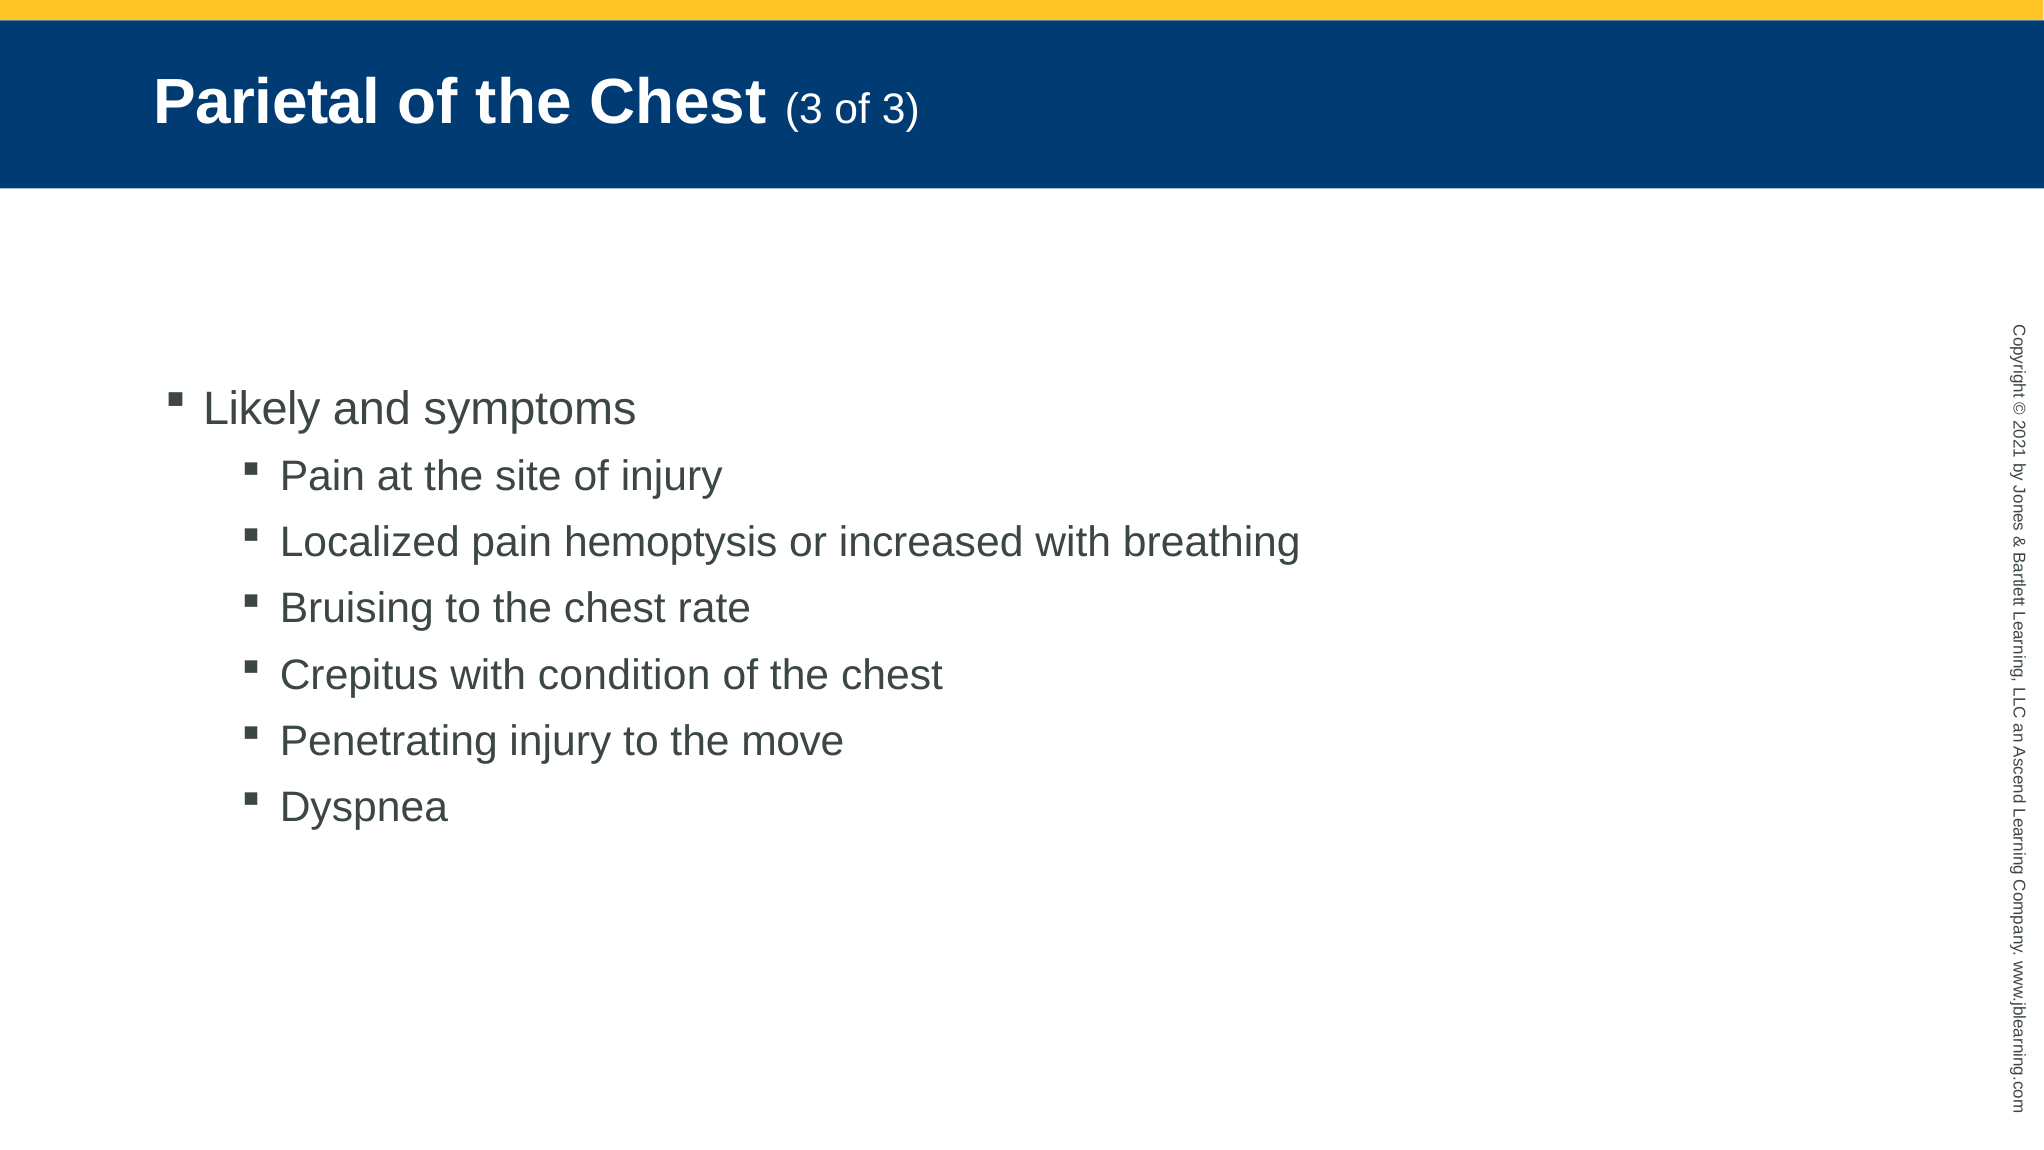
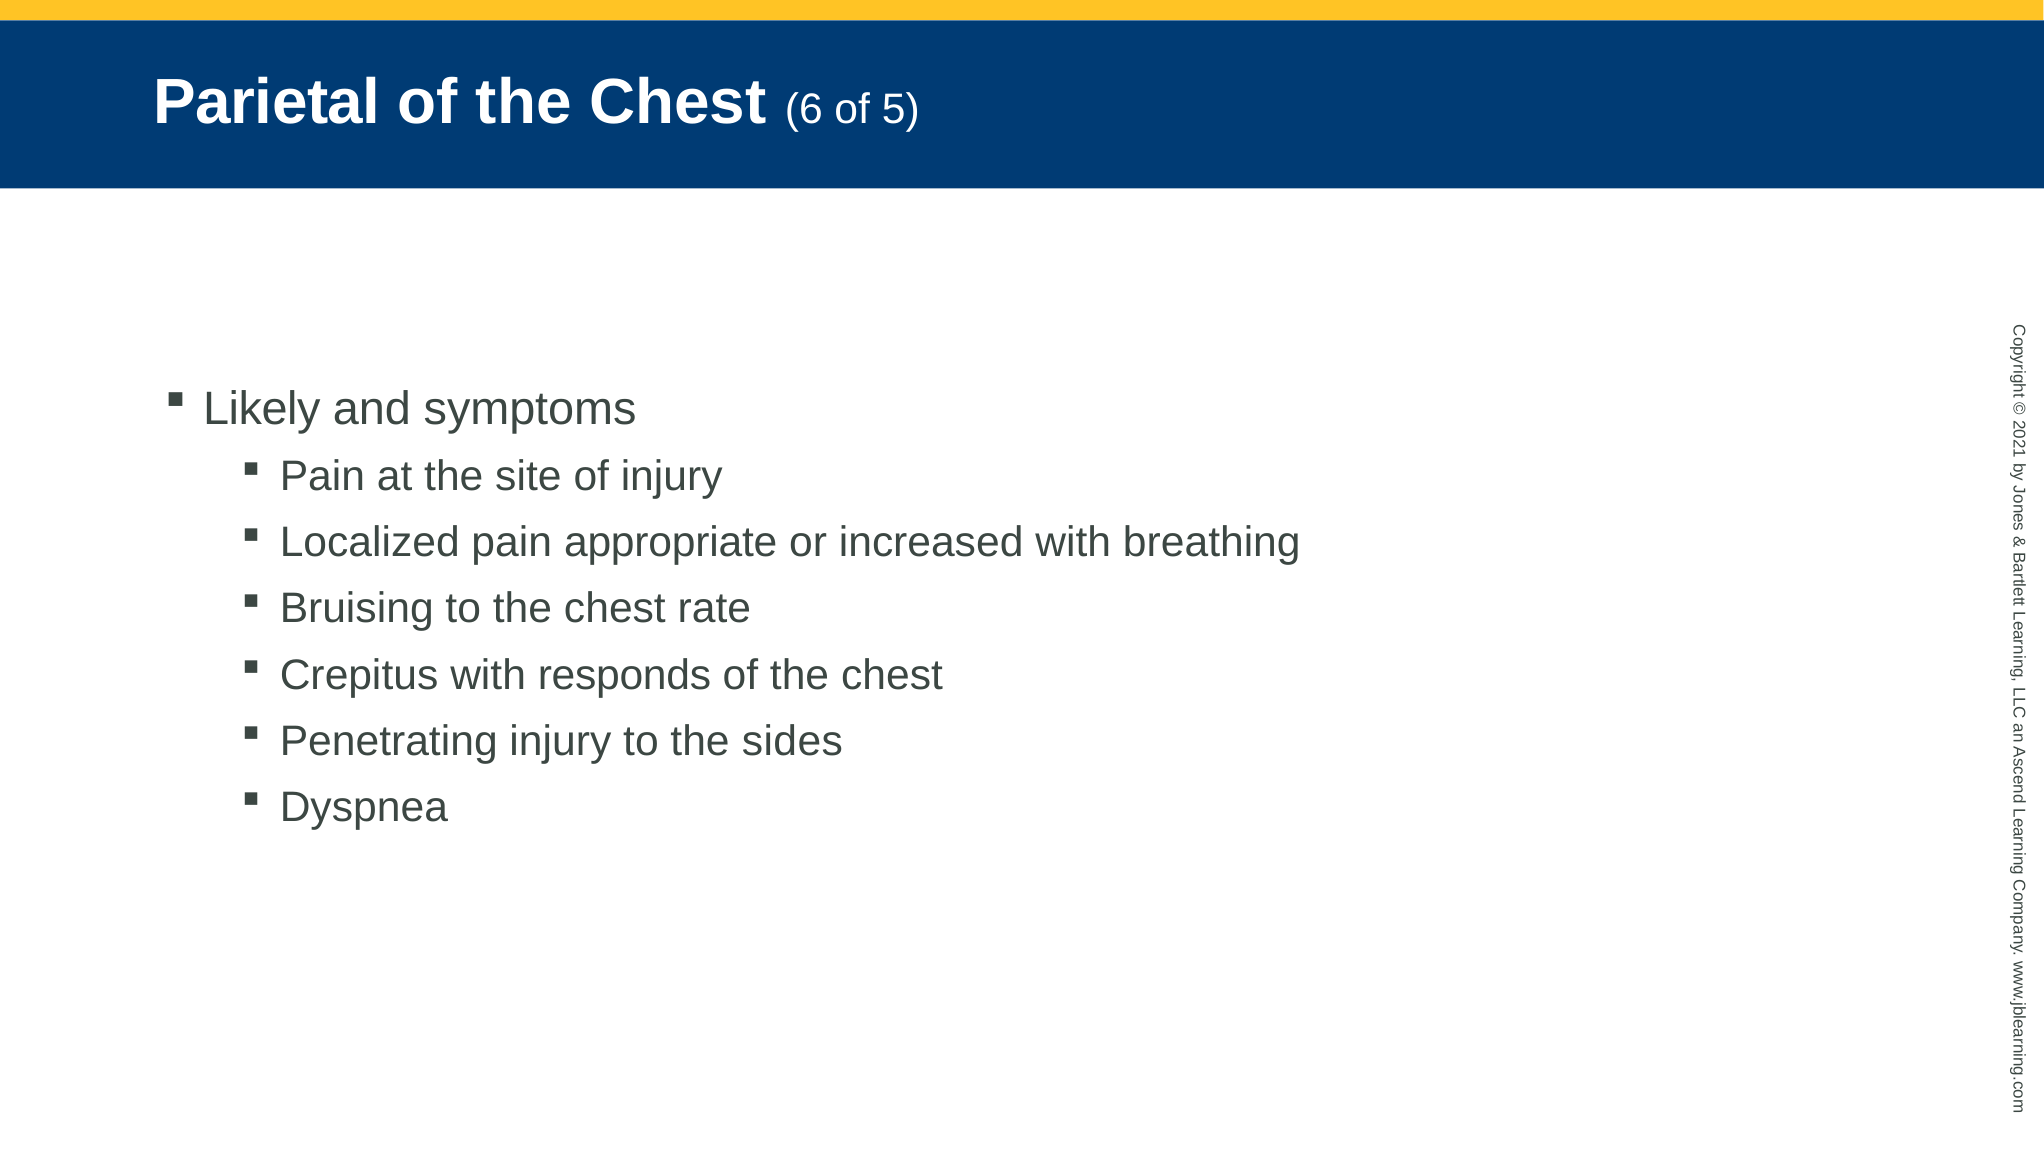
Chest 3: 3 -> 6
of 3: 3 -> 5
hemoptysis: hemoptysis -> appropriate
condition: condition -> responds
move: move -> sides
